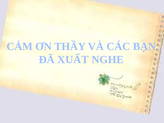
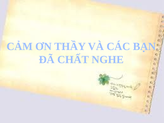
XUẤT: XUẤT -> CHẤT
